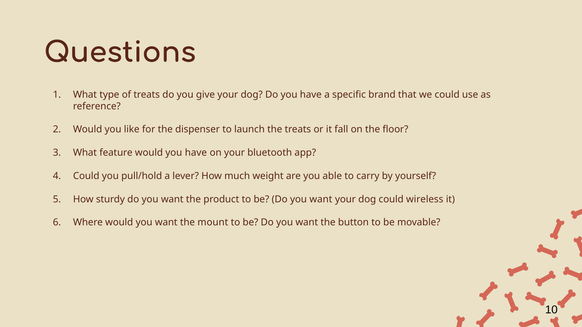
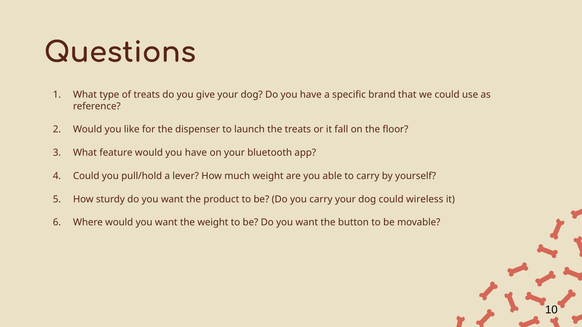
want at (321, 199): want -> carry
the mount: mount -> weight
